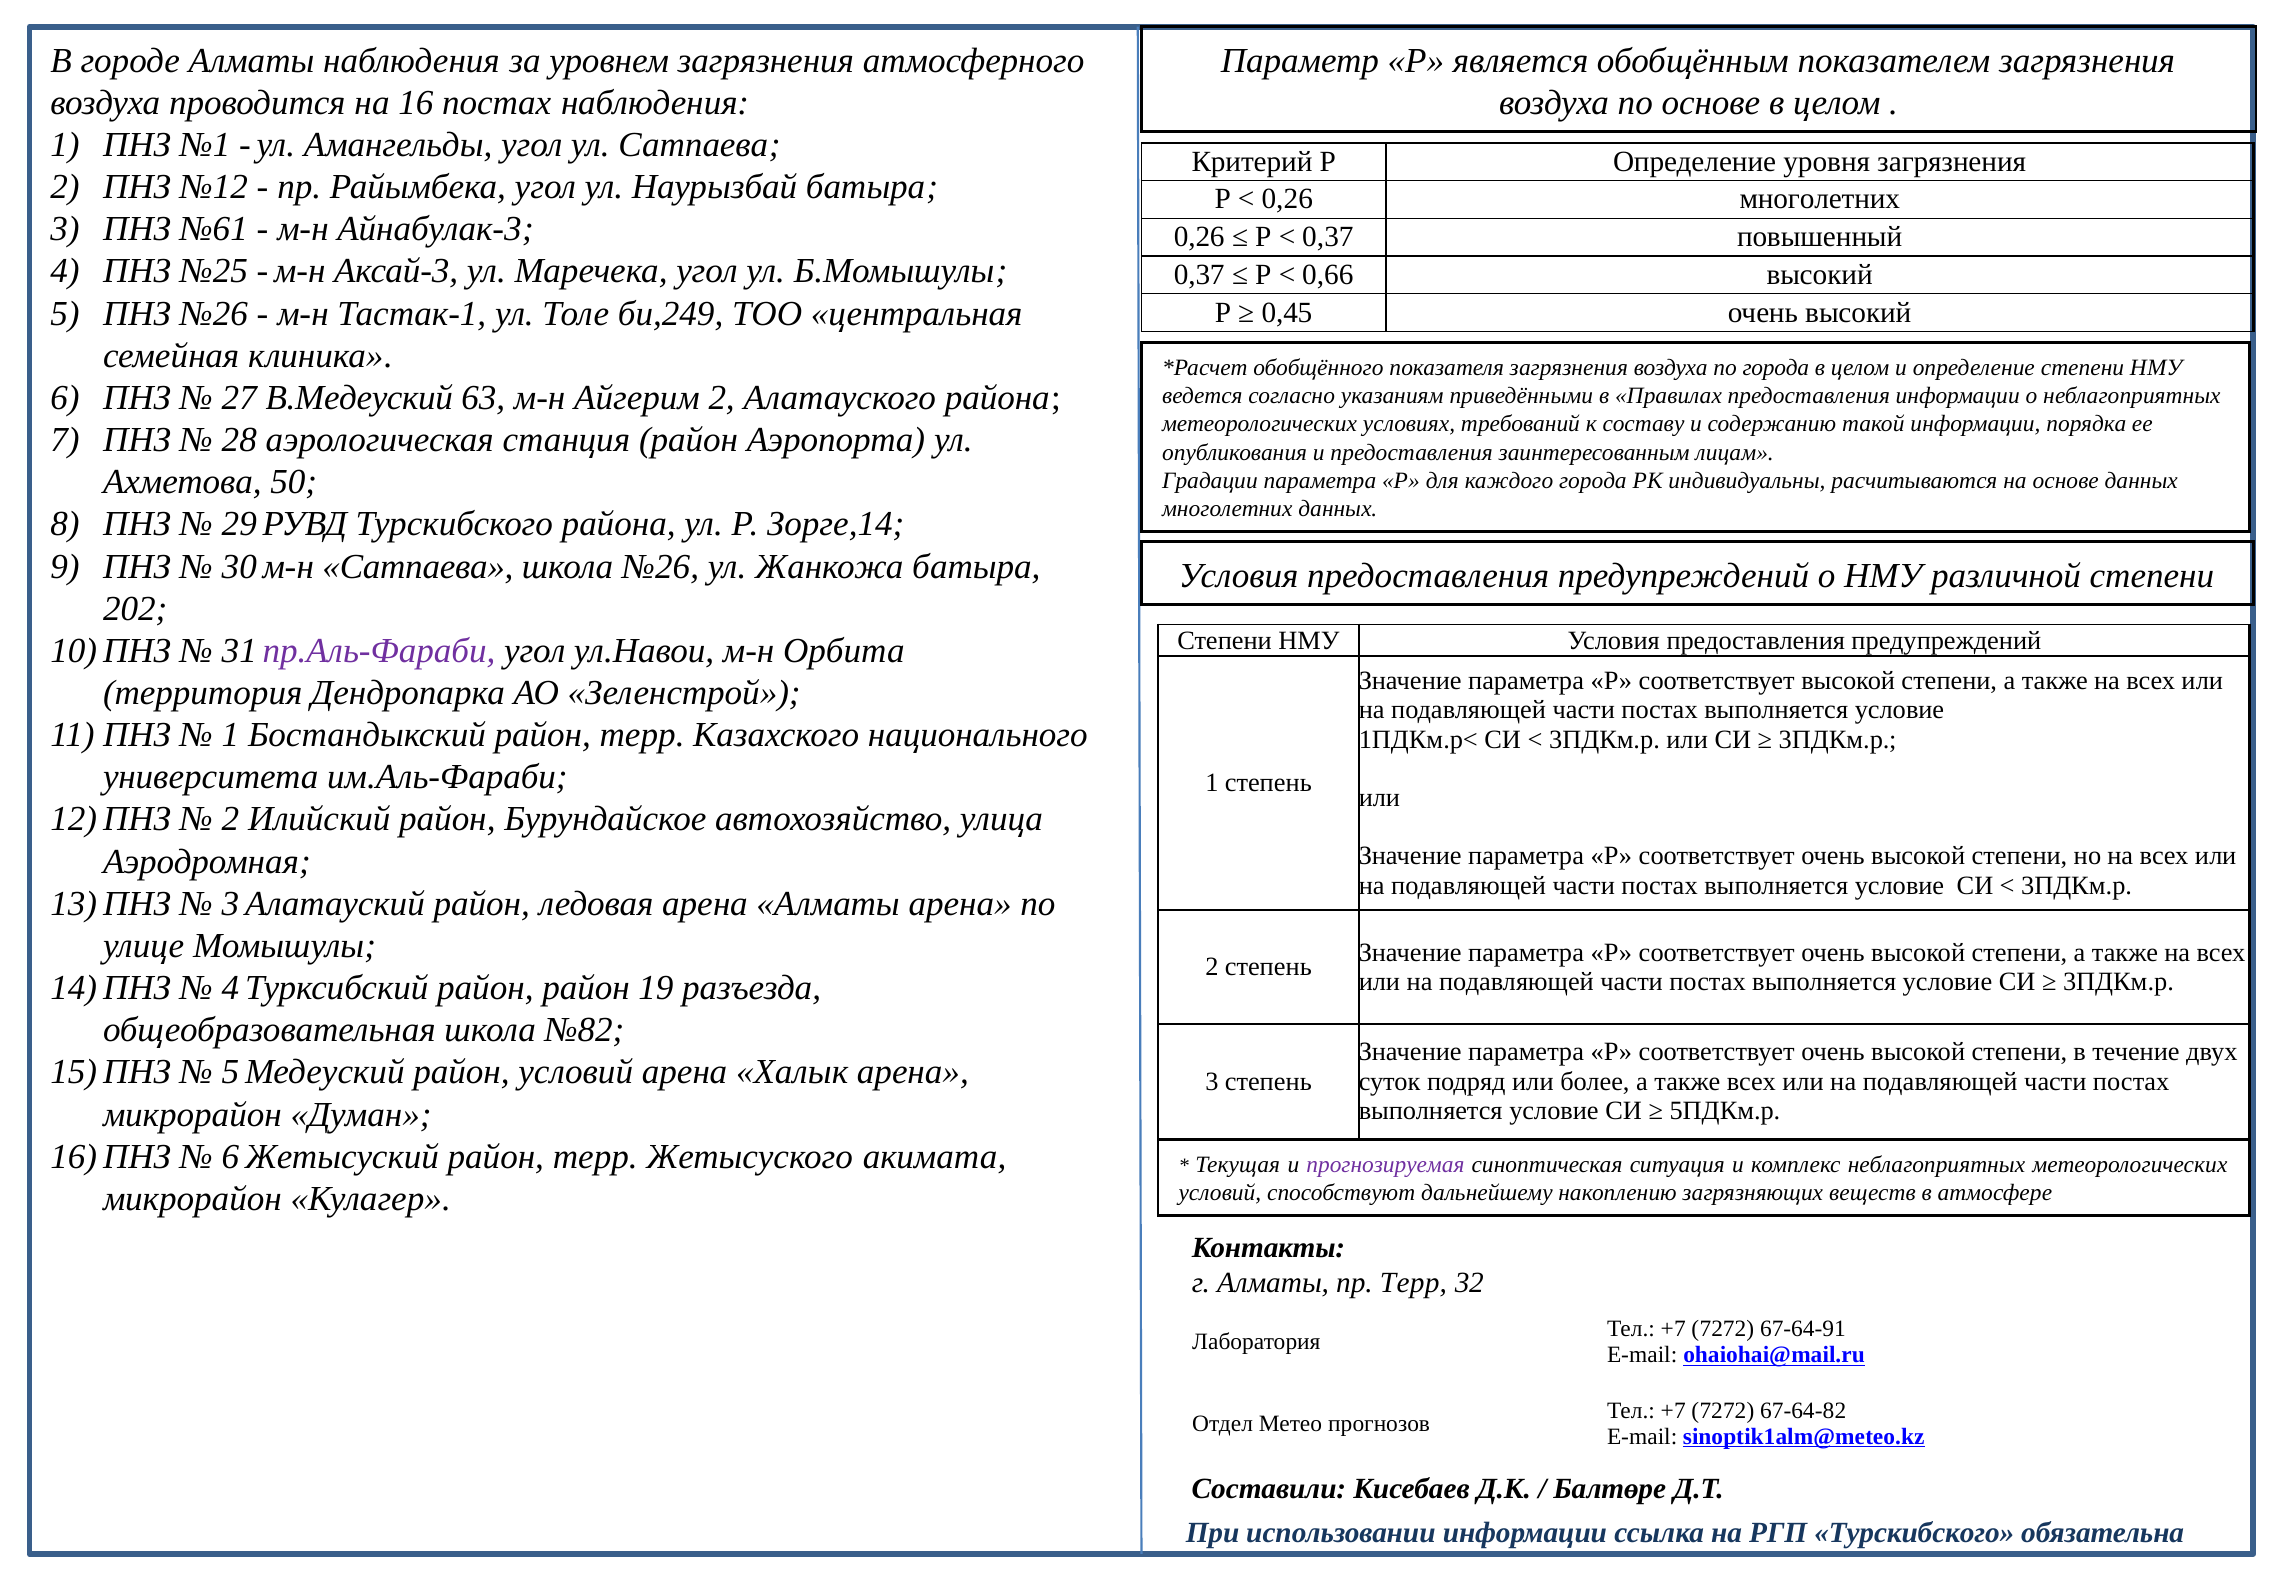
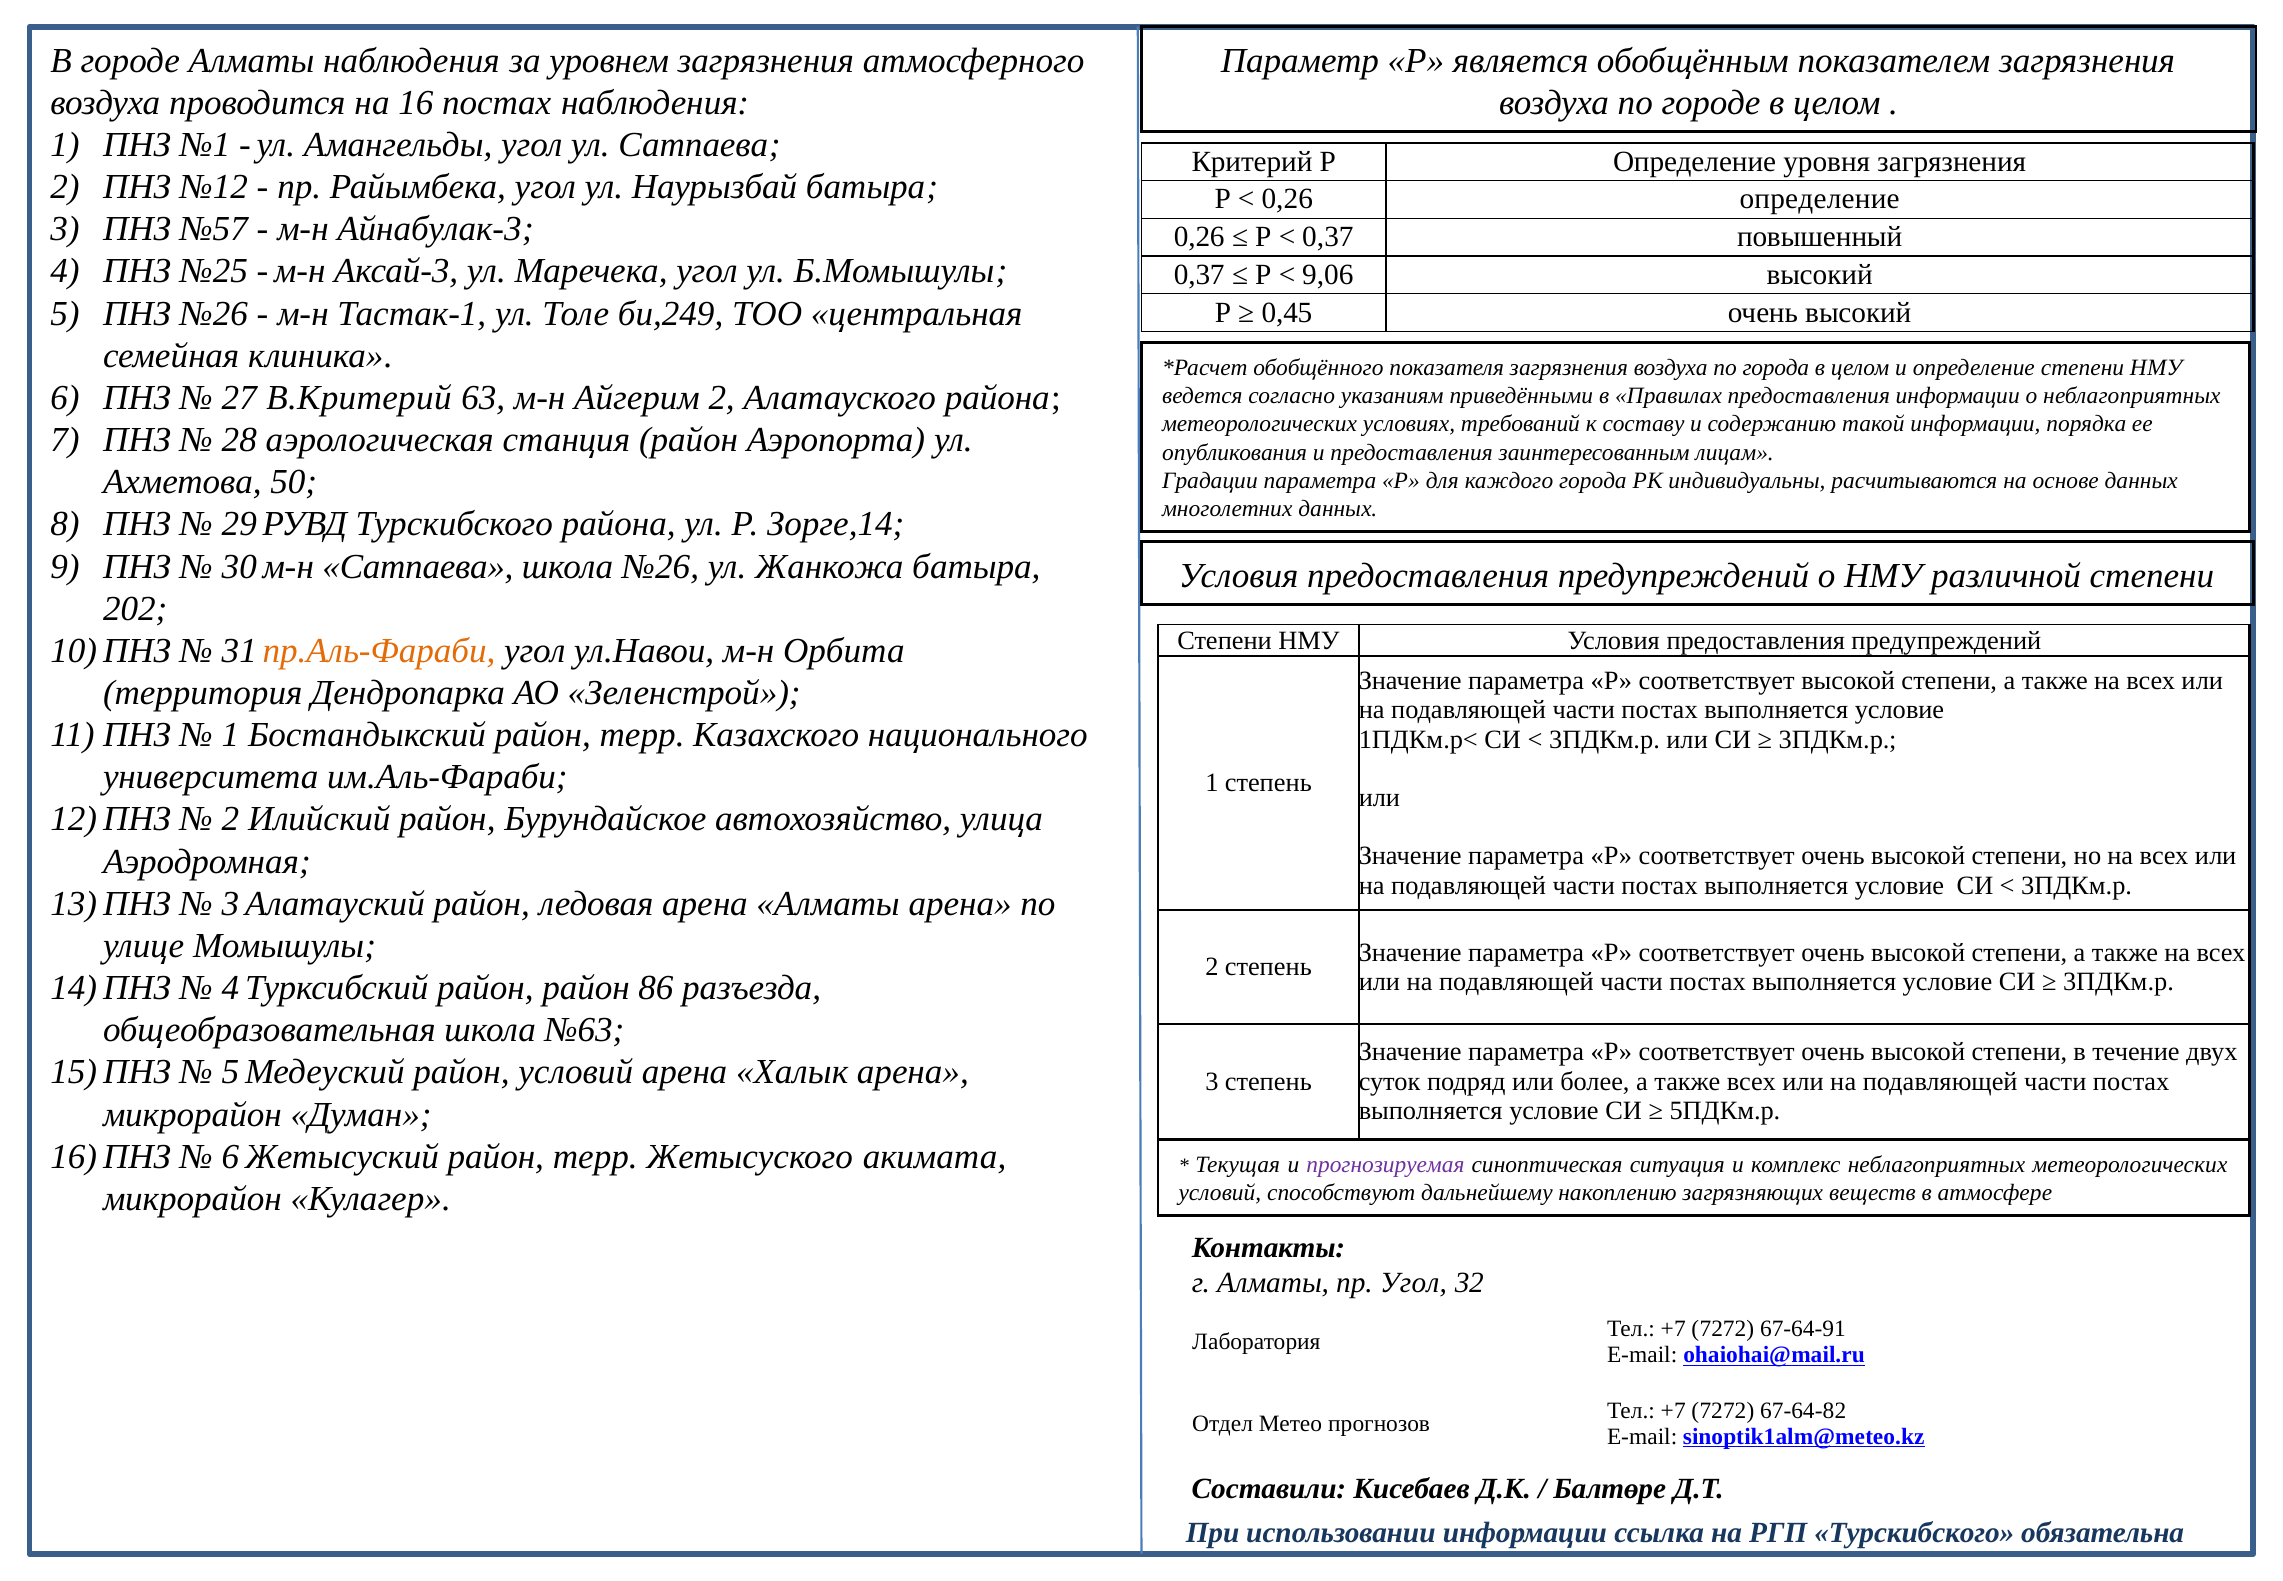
по основе: основе -> городе
0,26 многолетних: многолетних -> определение
№61: №61 -> №57
0,66: 0,66 -> 9,06
В.Медеуский: В.Медеуский -> В.Критерий
пр.Аль-Фараби colour: purple -> orange
19: 19 -> 86
№82: №82 -> №63
пр Терр: Терр -> Угол
